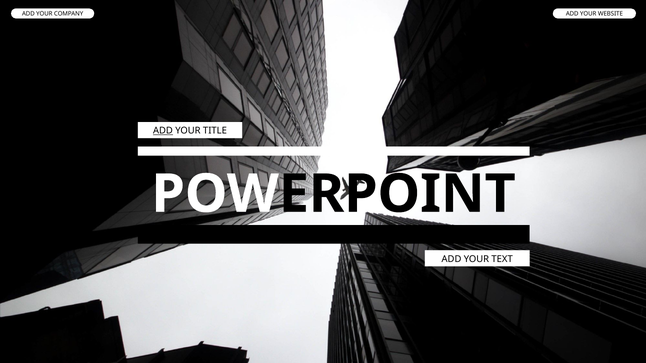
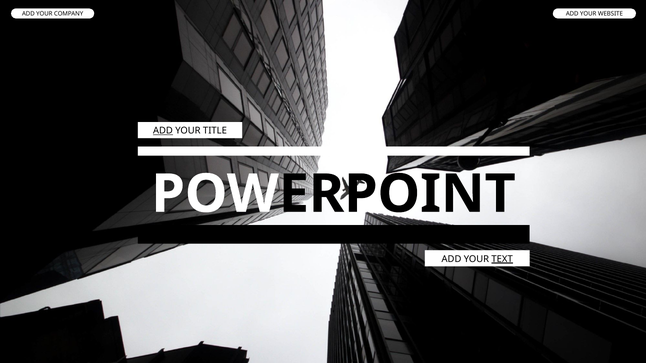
TEXT underline: none -> present
